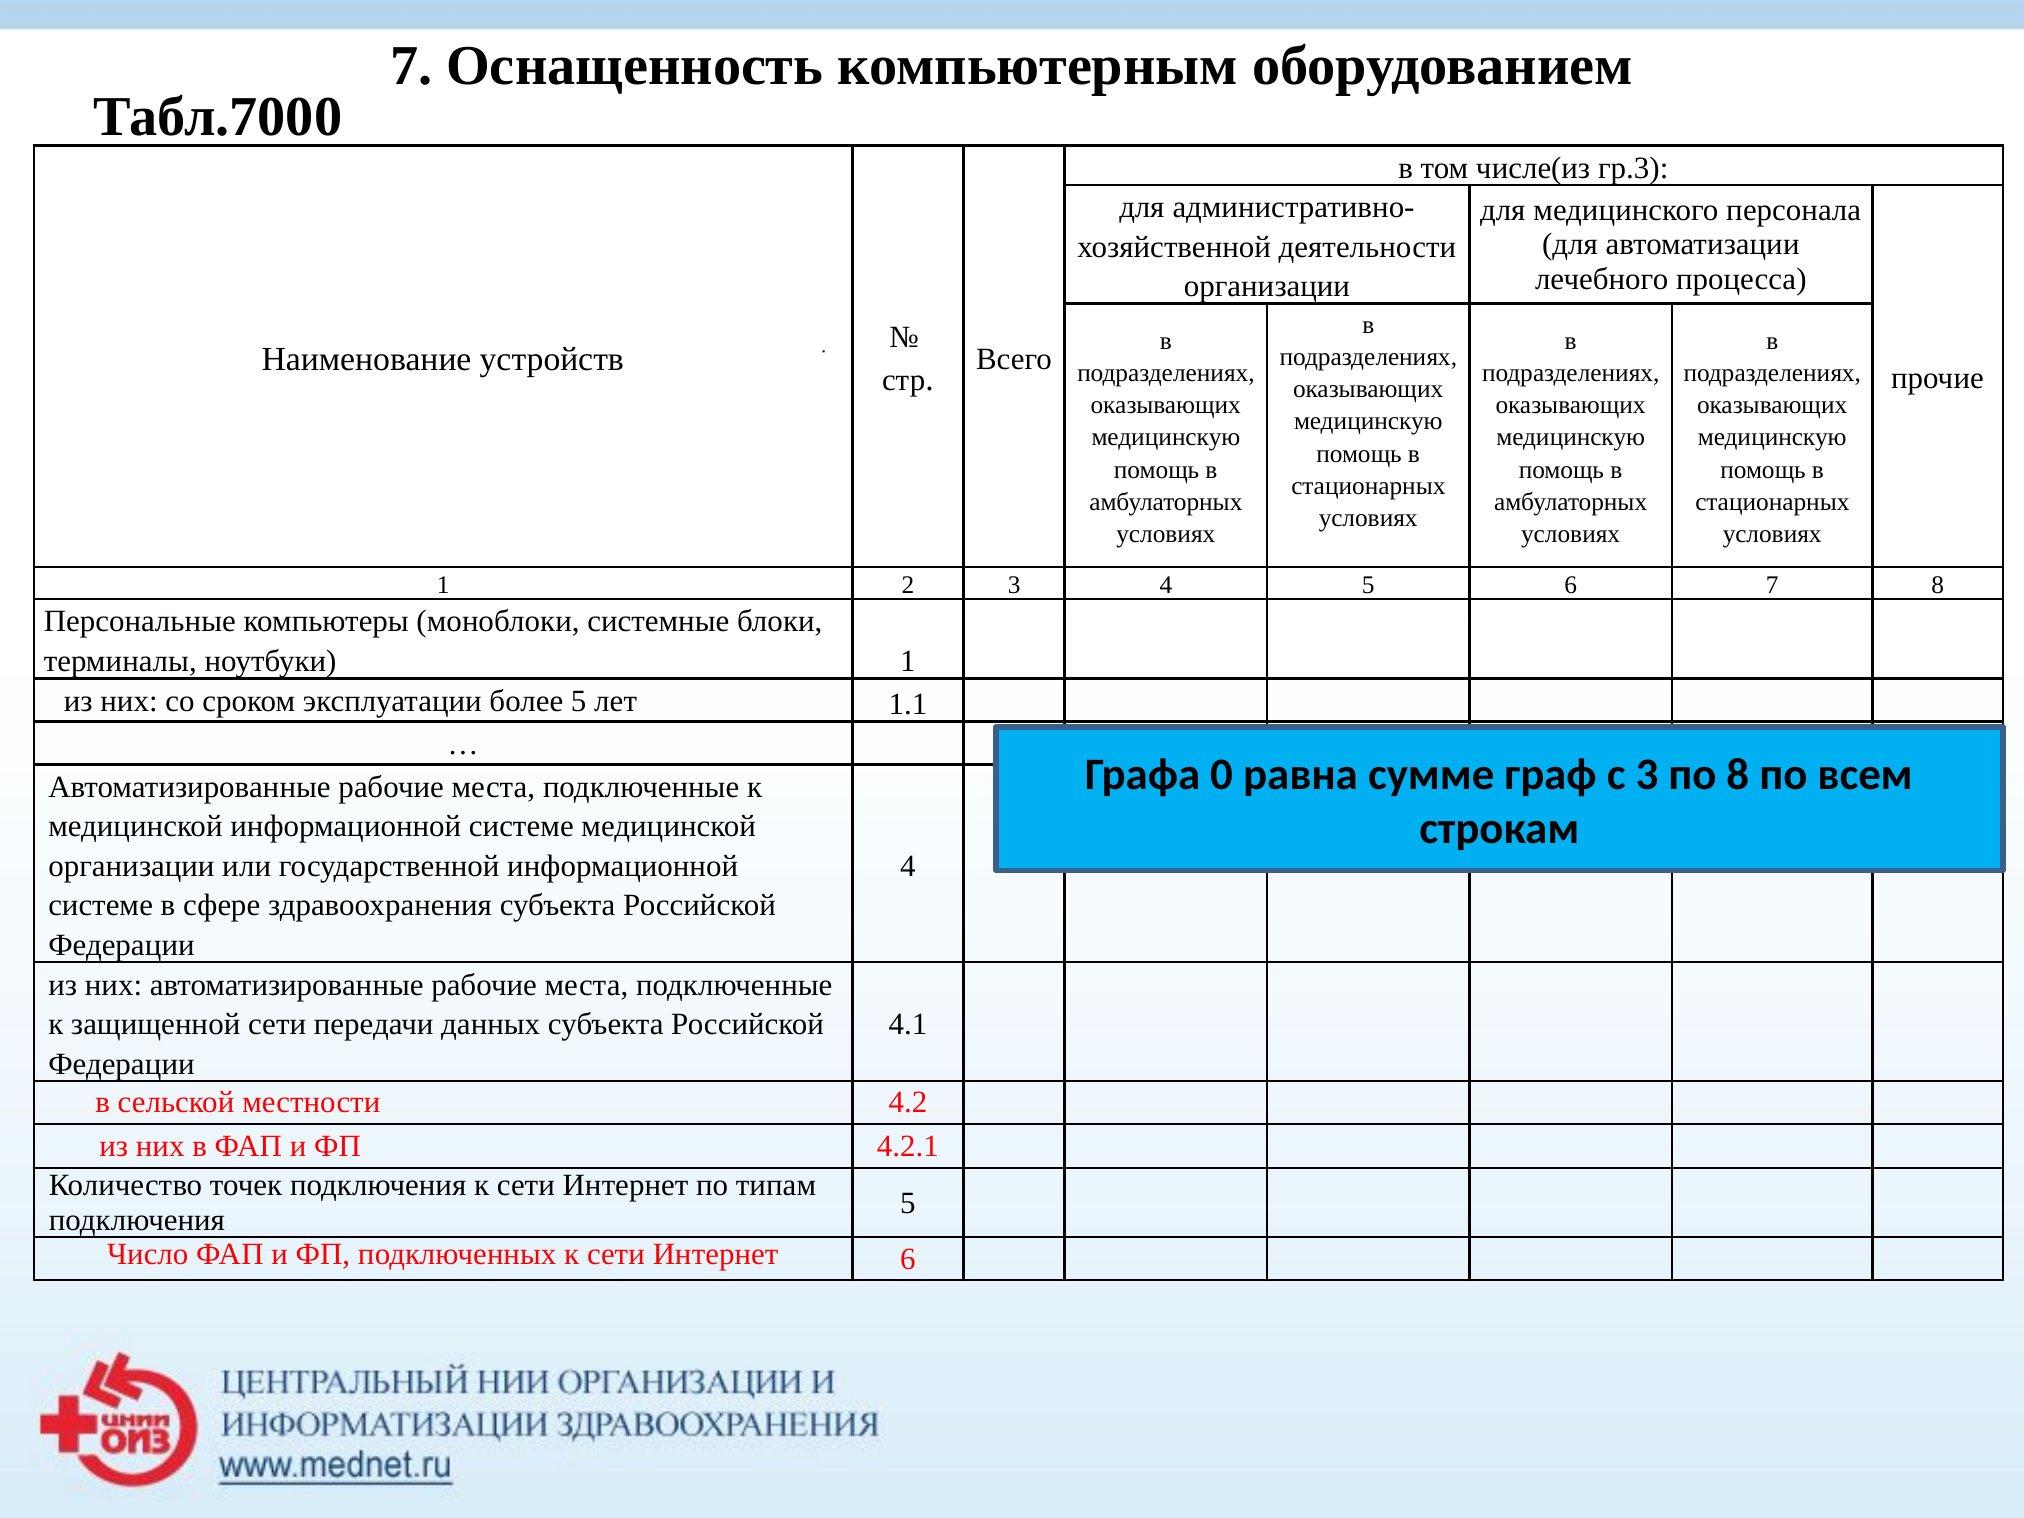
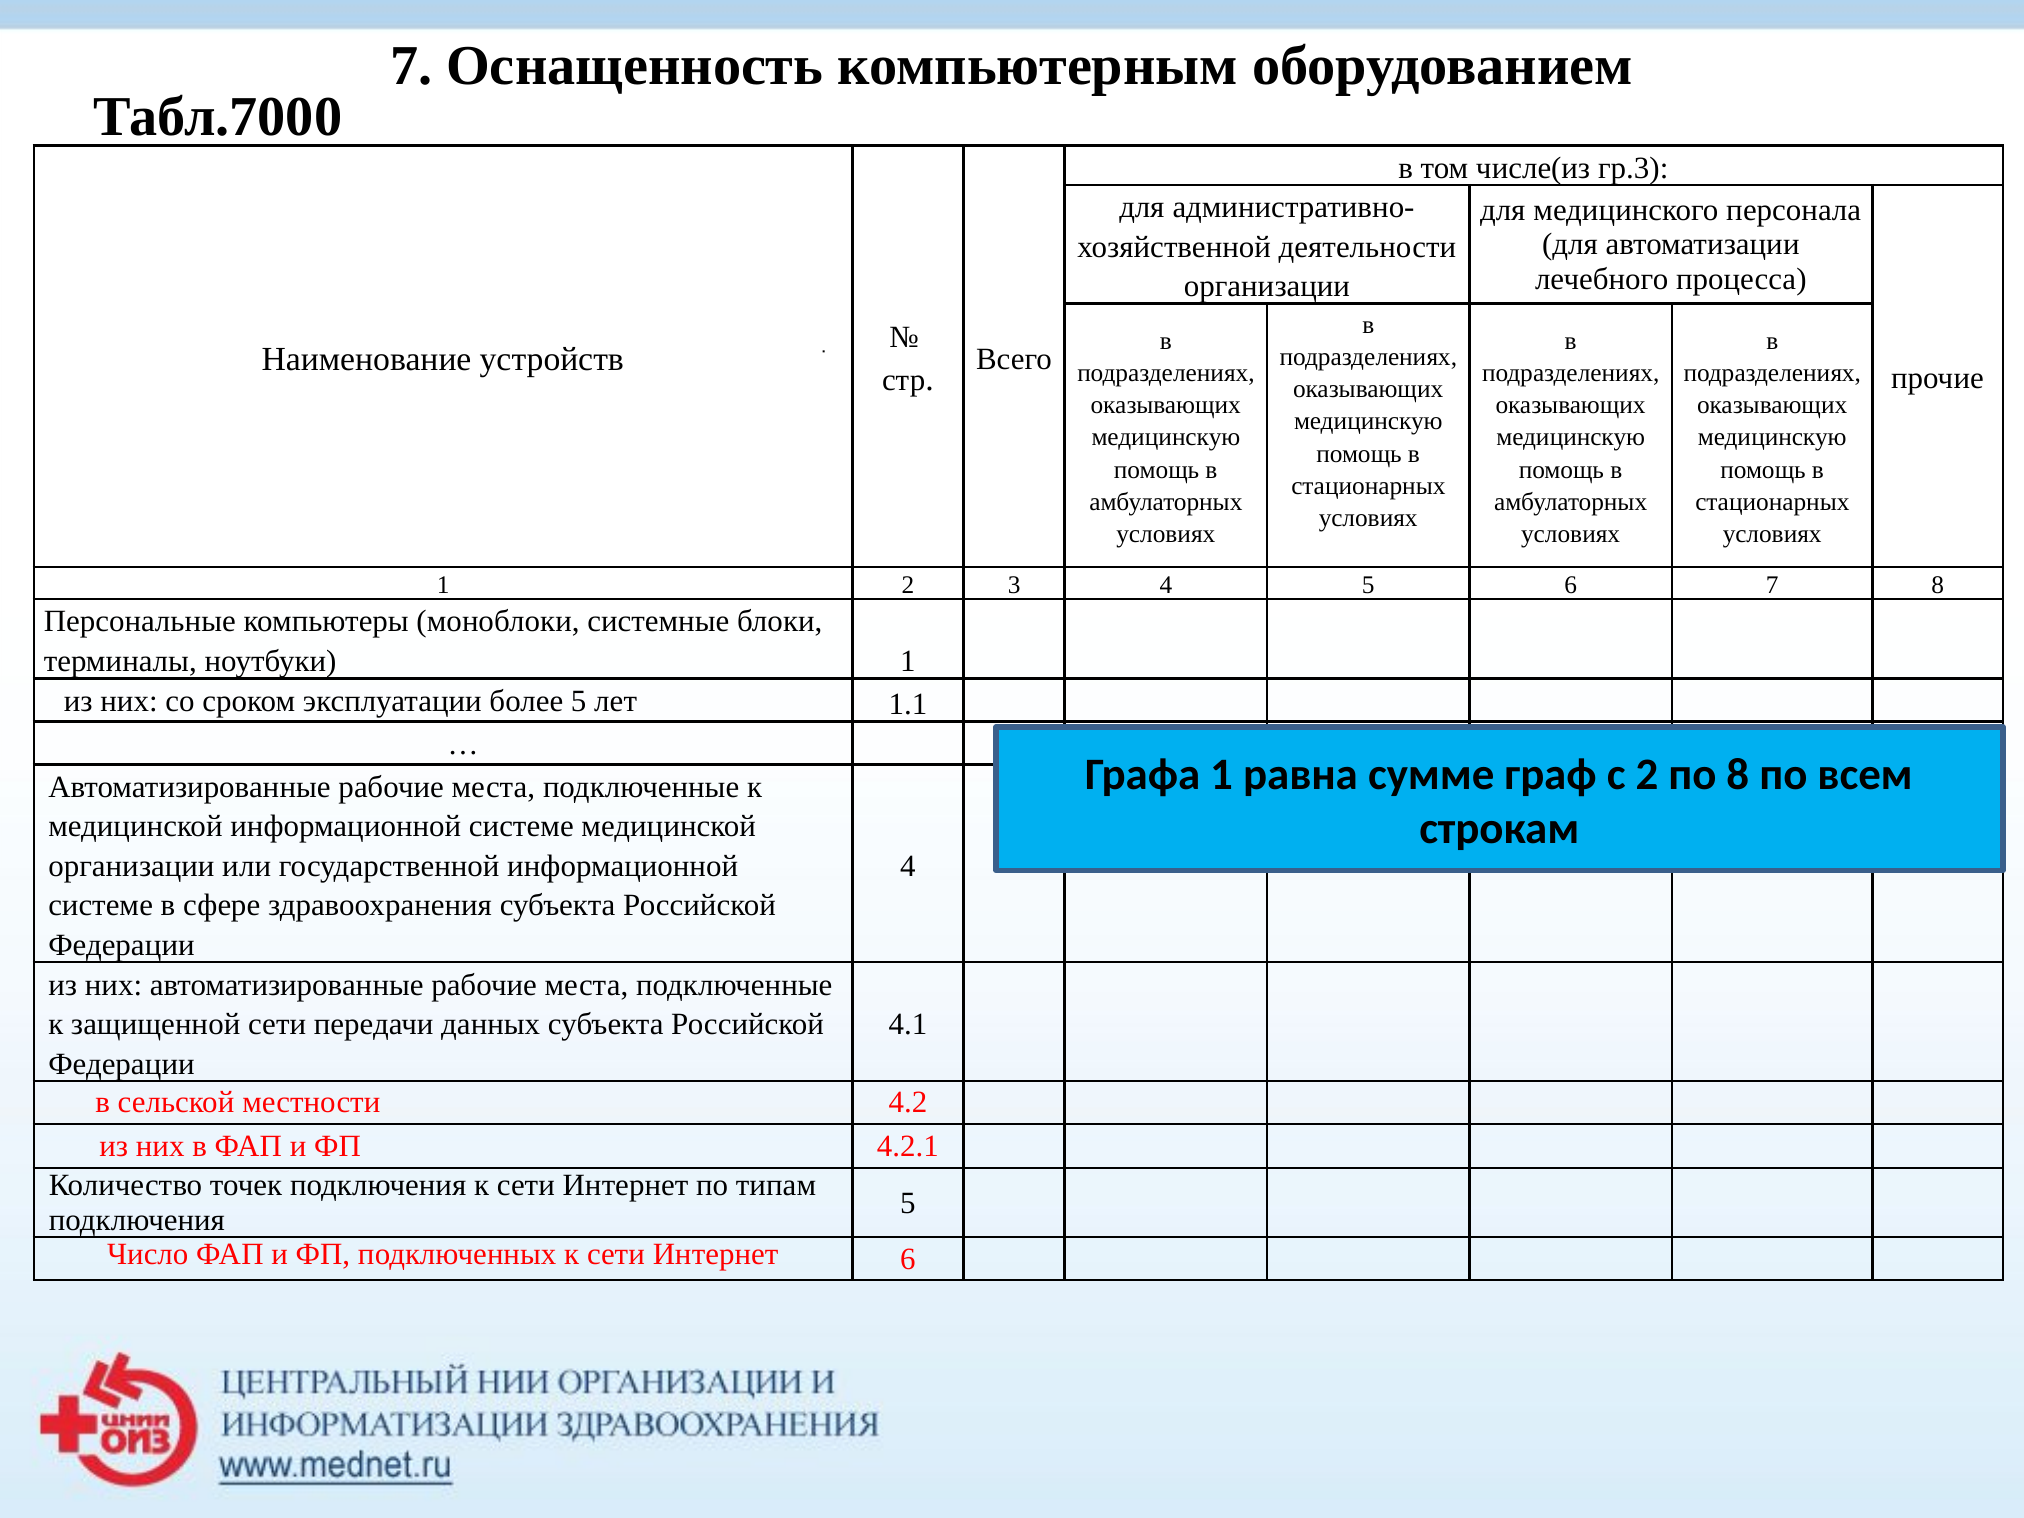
Графа 0: 0 -> 1
с 3: 3 -> 2
